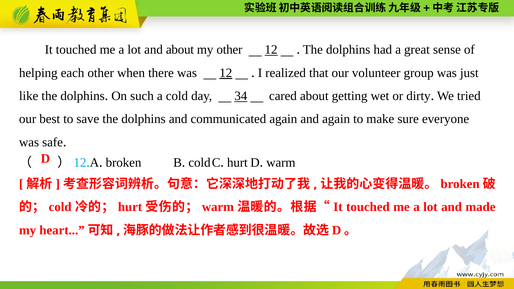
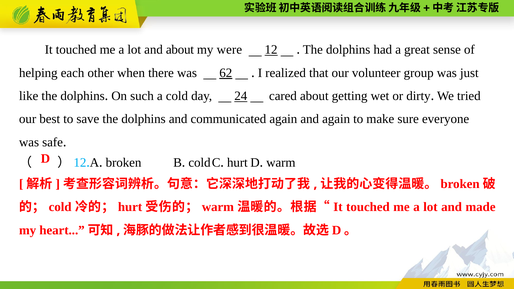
my other: other -> were
was 12: 12 -> 62
34: 34 -> 24
